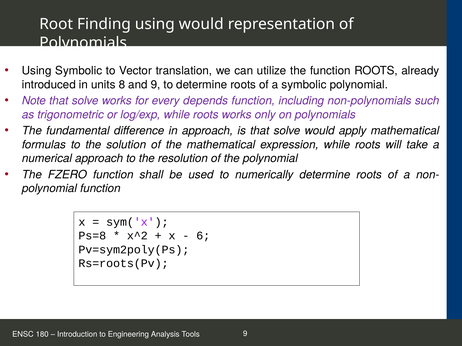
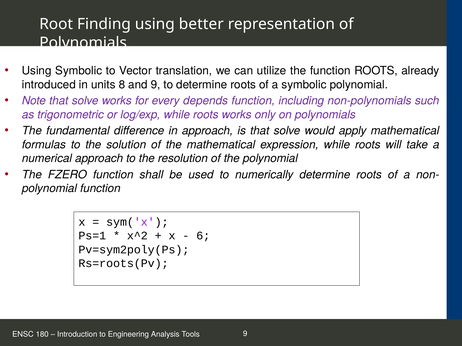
using would: would -> better
Ps=8: Ps=8 -> Ps=1
